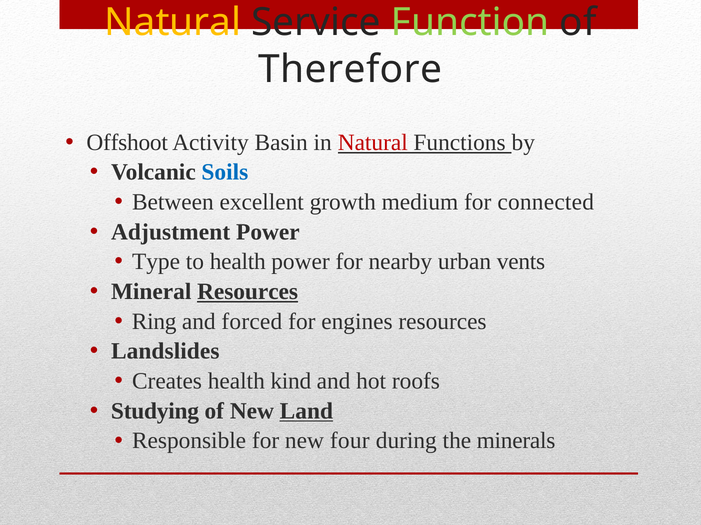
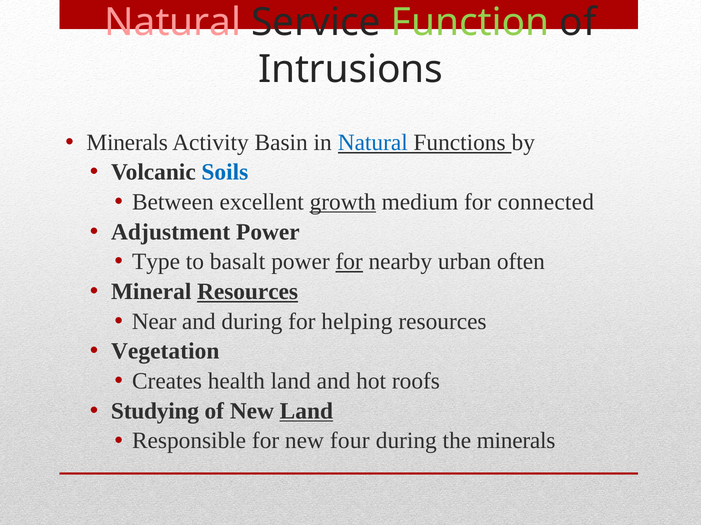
Natural at (173, 23) colour: yellow -> pink
Therefore: Therefore -> Intrusions
Offshoot at (127, 143): Offshoot -> Minerals
Natural at (373, 143) colour: red -> blue
growth underline: none -> present
to health: health -> basalt
for at (349, 262) underline: none -> present
vents: vents -> often
Ring: Ring -> Near
and forced: forced -> during
engines: engines -> helping
Landslides: Landslides -> Vegetation
health kind: kind -> land
